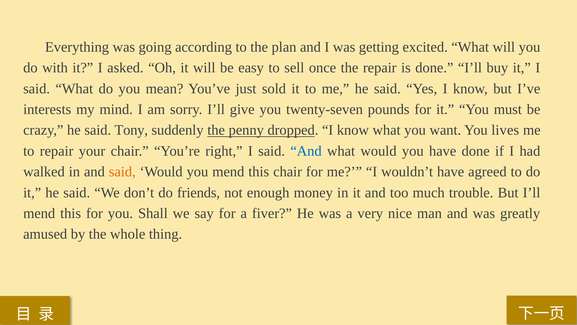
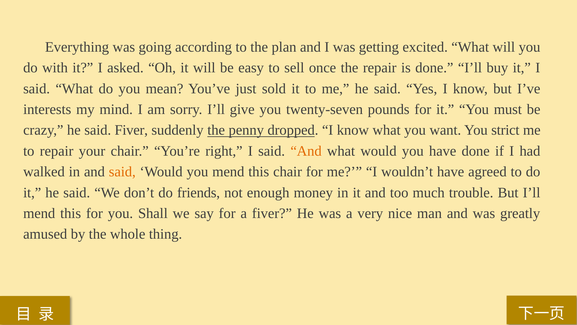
said Tony: Tony -> Fiver
lives: lives -> strict
And at (306, 151) colour: blue -> orange
